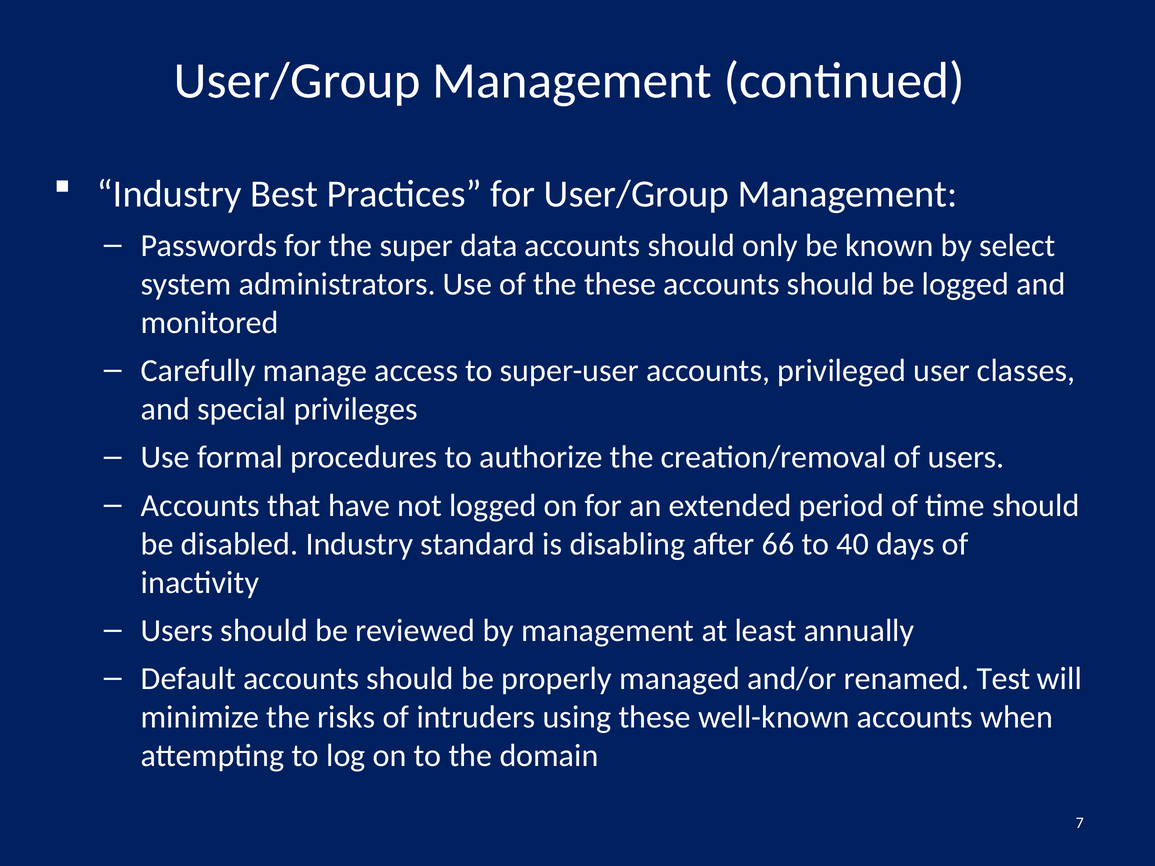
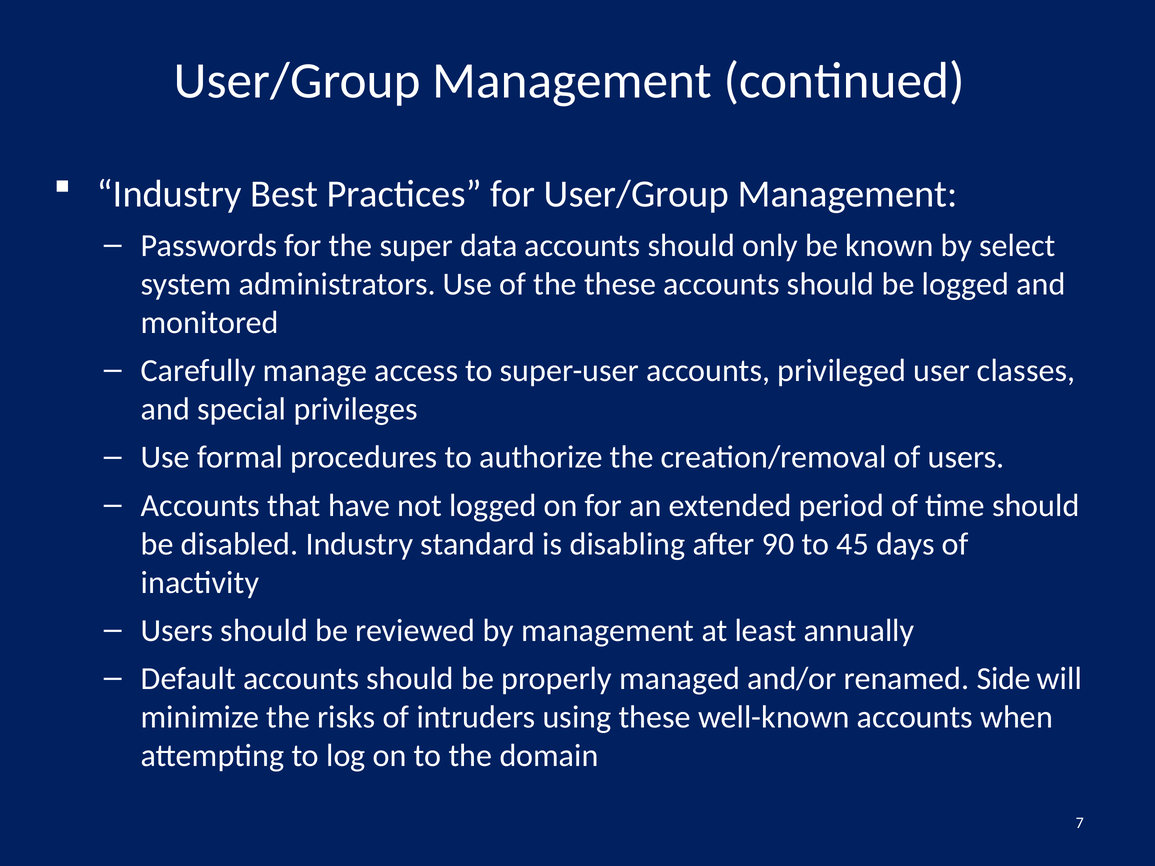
66: 66 -> 90
40: 40 -> 45
Test: Test -> Side
